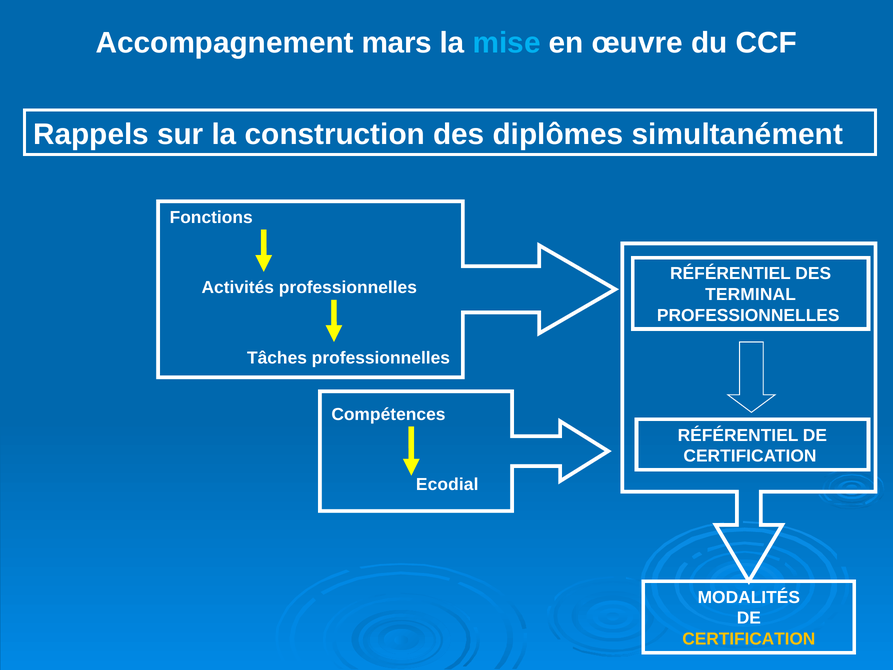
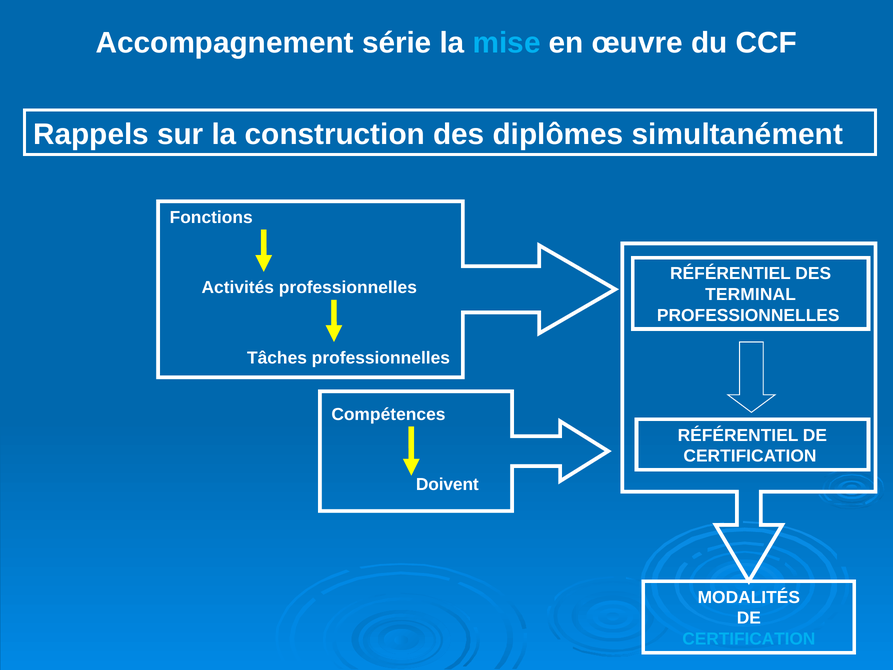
mars: mars -> série
Ecodial: Ecodial -> Doivent
CERTIFICATION at (749, 639) colour: yellow -> light blue
